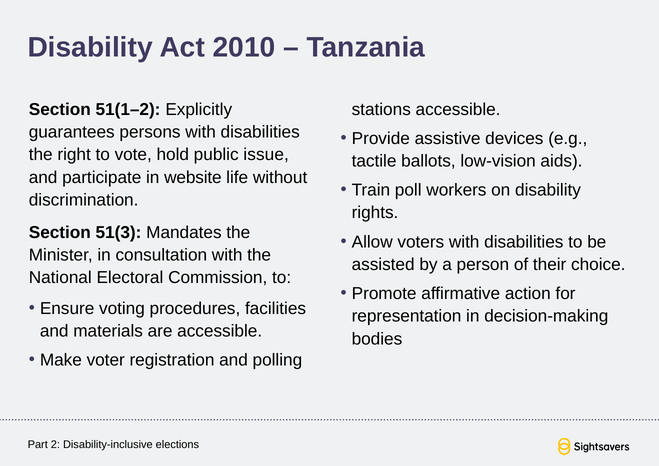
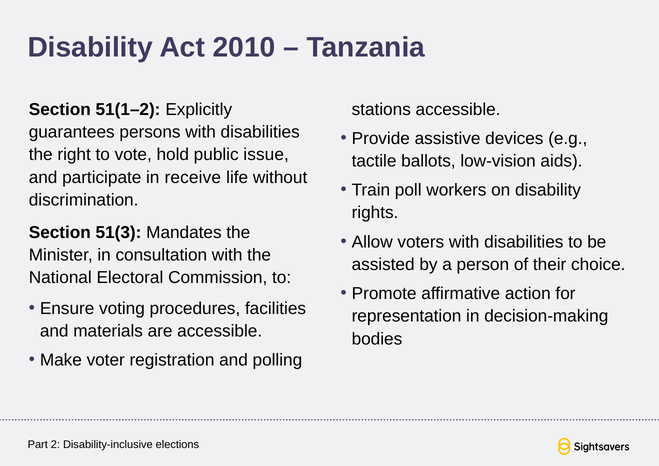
website: website -> receive
